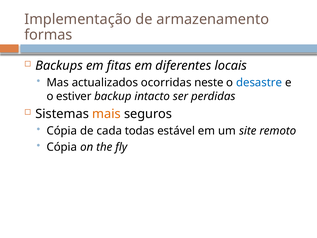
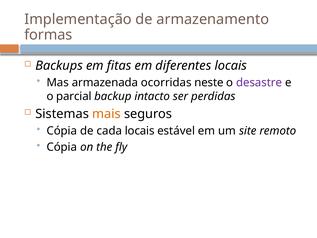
actualizados: actualizados -> armazenada
desastre colour: blue -> purple
estiver: estiver -> parcial
cada todas: todas -> locais
